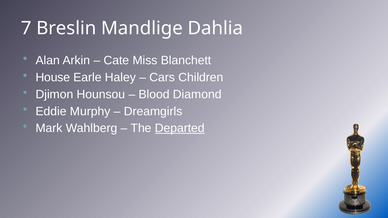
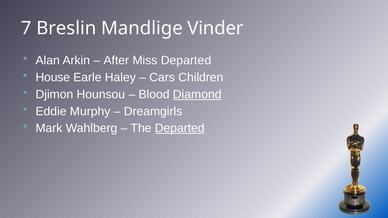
Dahlia: Dahlia -> Vinder
Cate: Cate -> After
Miss Blanchett: Blanchett -> Departed
Diamond underline: none -> present
